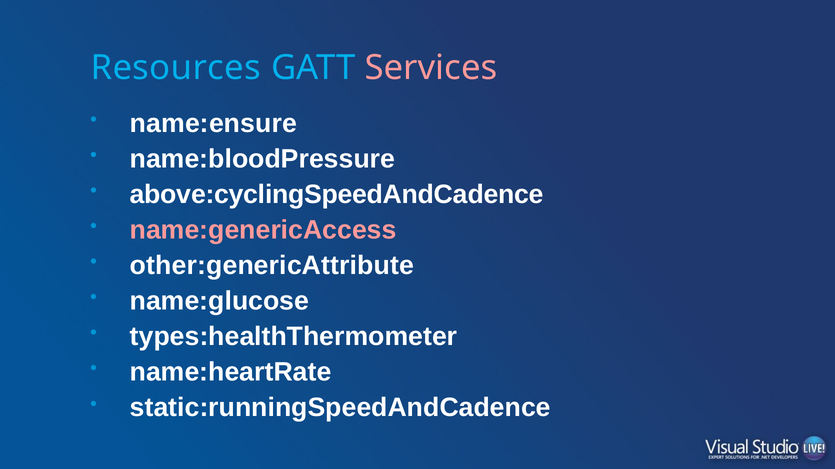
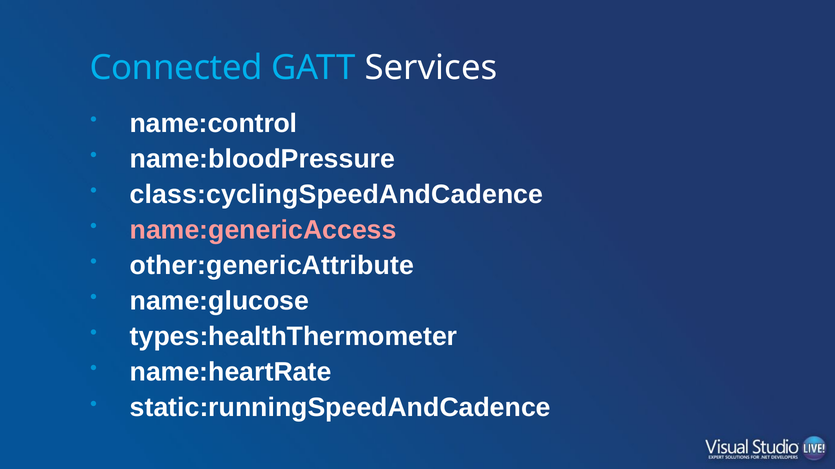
Resources: Resources -> Connected
Services colour: pink -> white
name:ensure: name:ensure -> name:control
above:cyclingSpeedAndCadence: above:cyclingSpeedAndCadence -> class:cyclingSpeedAndCadence
